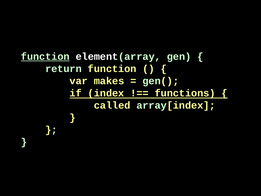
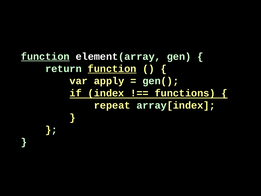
function at (112, 69) underline: none -> present
makes: makes -> apply
called: called -> repeat
